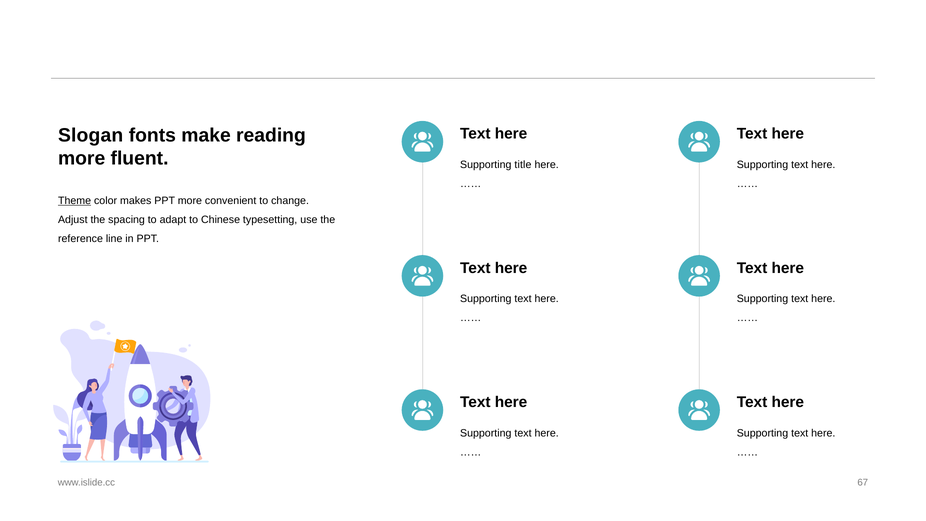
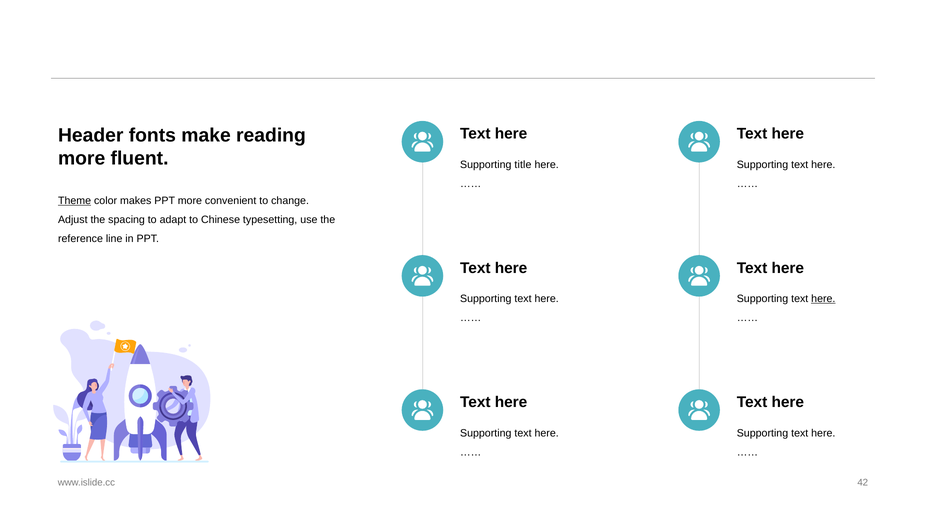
Slogan: Slogan -> Header
here at (823, 299) underline: none -> present
67: 67 -> 42
